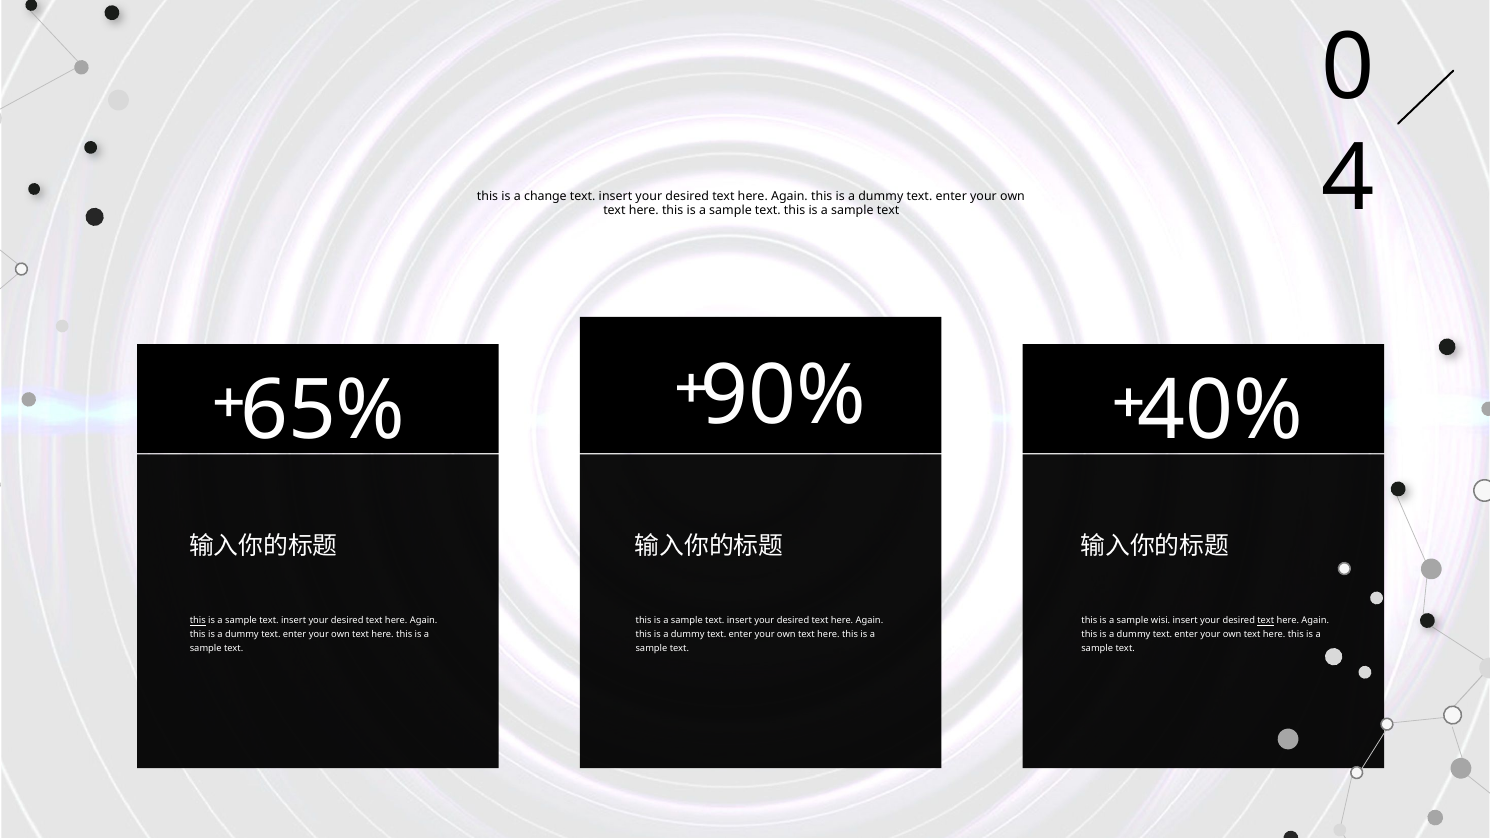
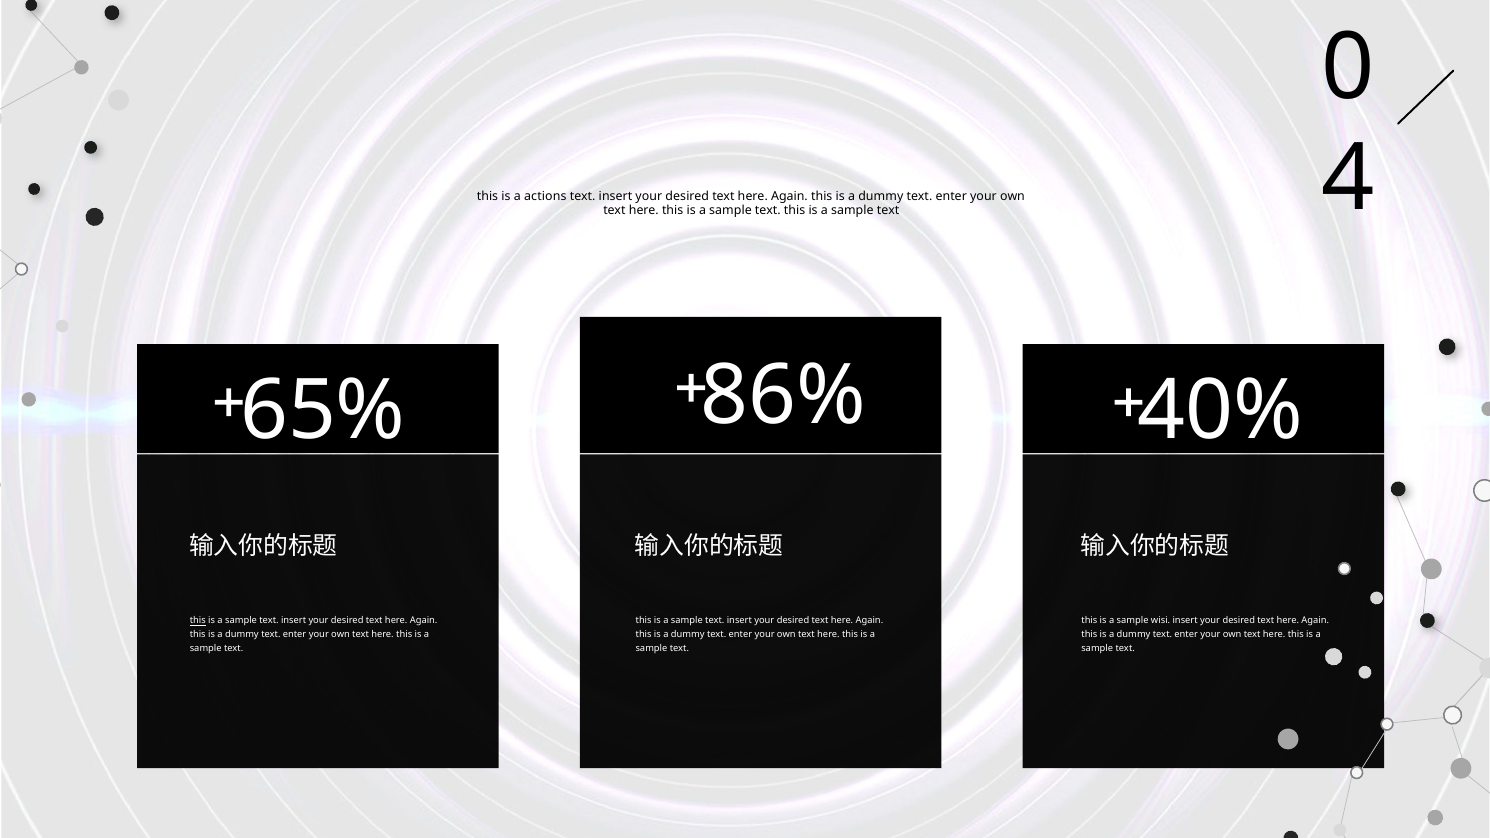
change: change -> actions
90%: 90% -> 86%
text at (1266, 621) underline: present -> none
